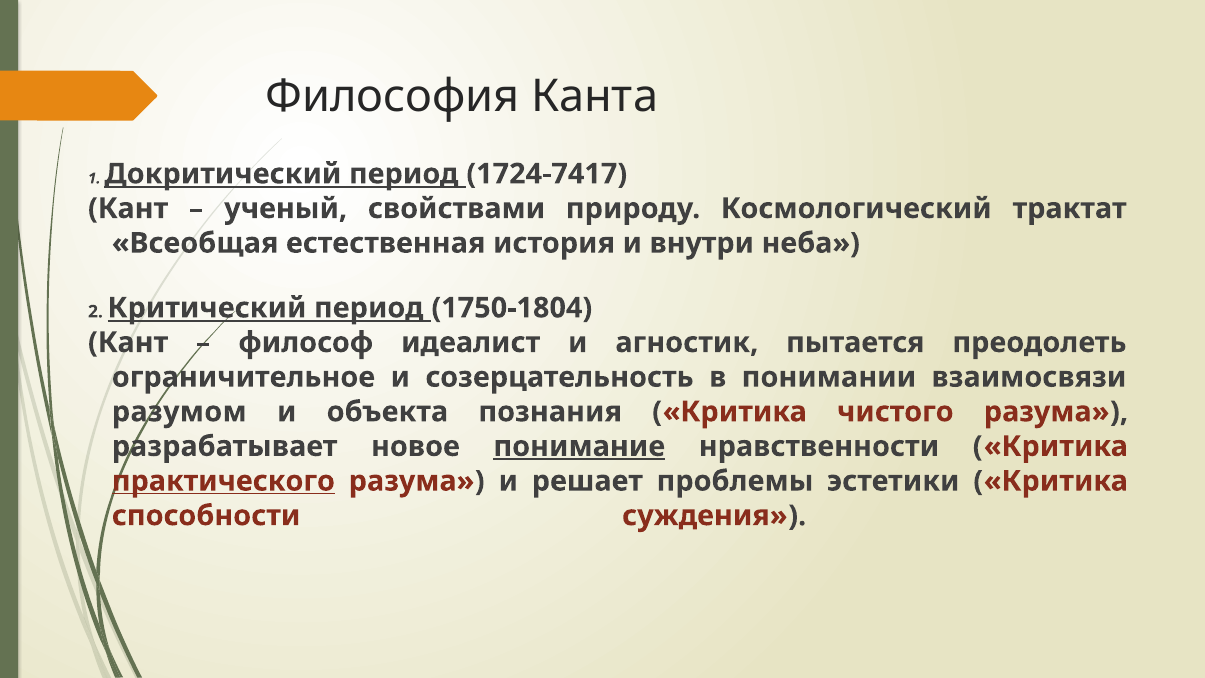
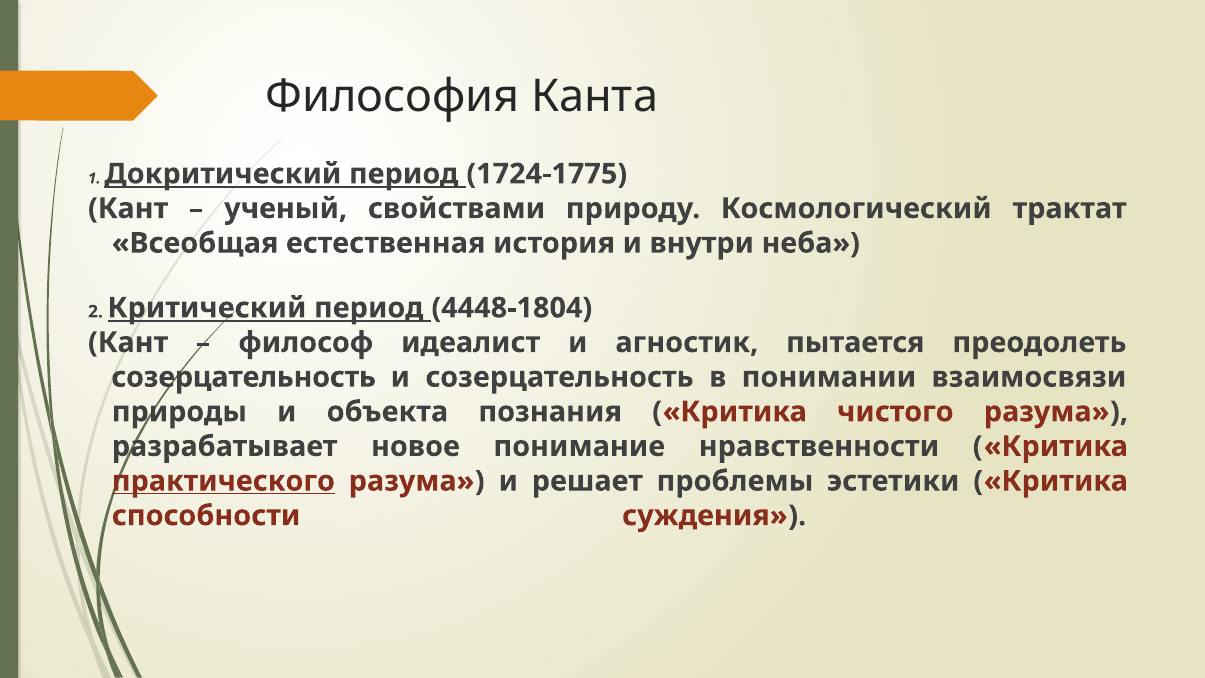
1724-7417: 1724-7417 -> 1724-1775
1750-1804: 1750-1804 -> 4448-1804
ограничительное at (243, 377): ограничительное -> созерцательность
разумом: разумом -> природы
понимание underline: present -> none
